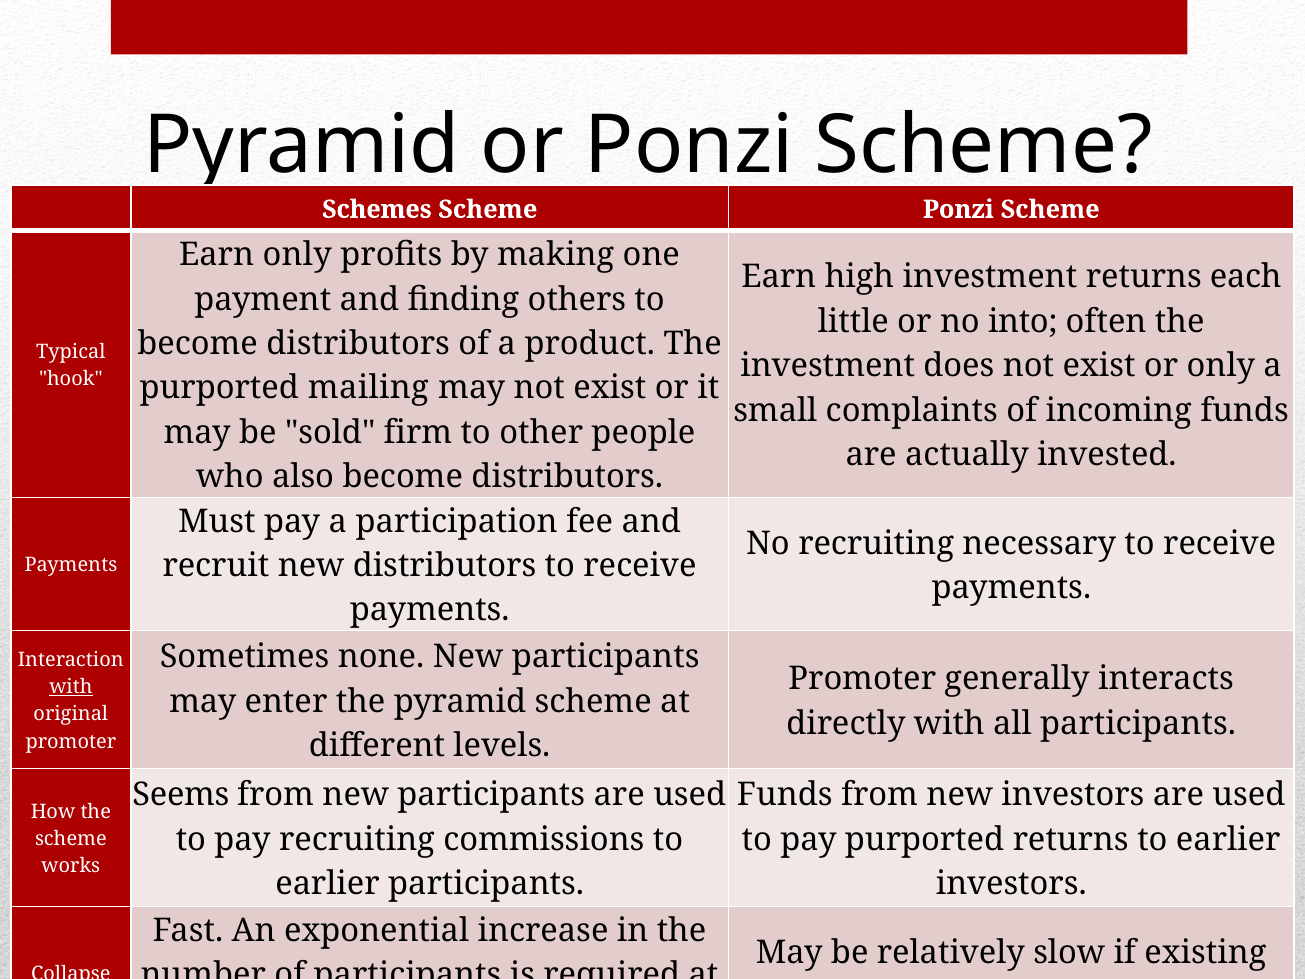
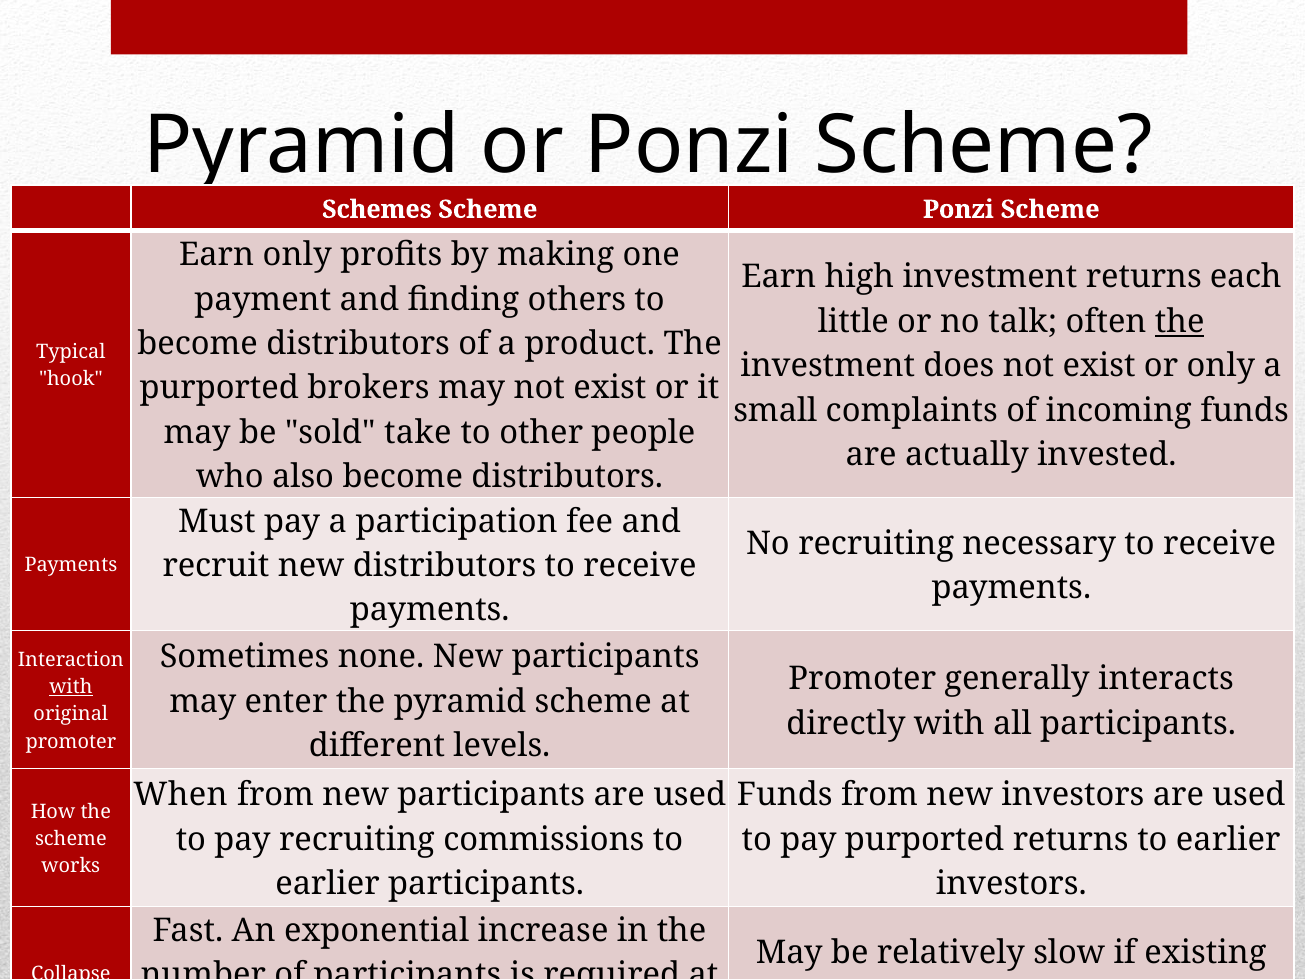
into: into -> talk
the at (1180, 321) underline: none -> present
mailing: mailing -> brokers
firm: firm -> take
Seems: Seems -> When
